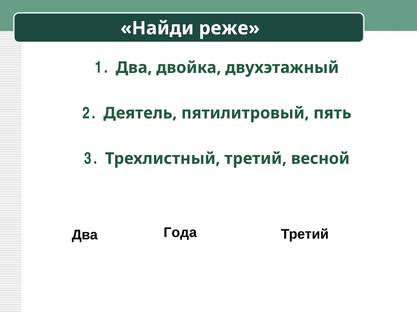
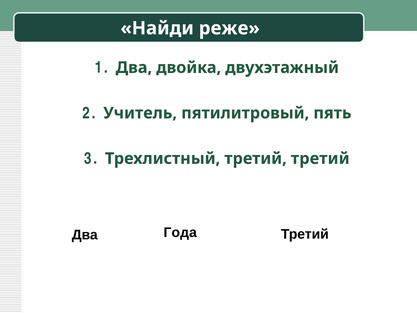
Деятель: Деятель -> Учитель
третий весной: весной -> третий
